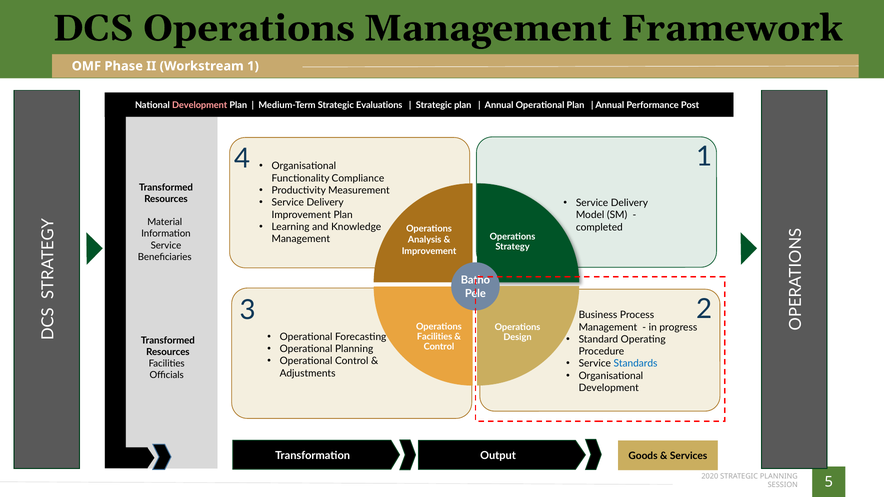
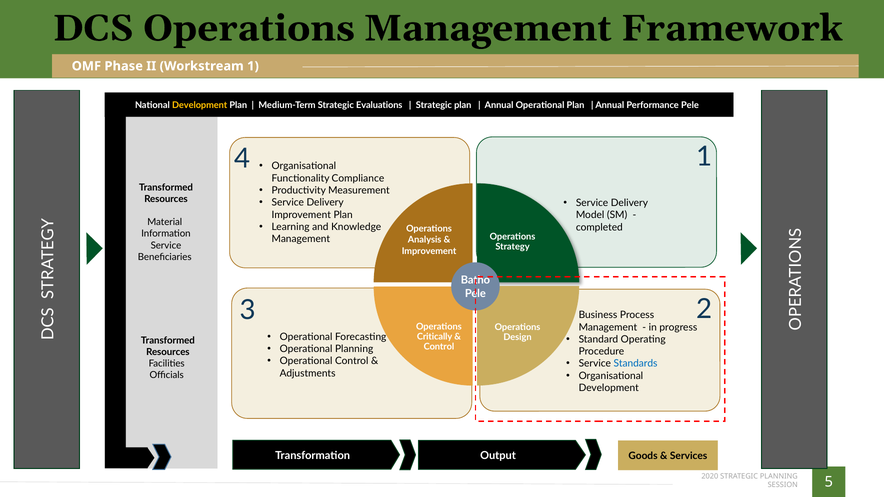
Development at (200, 105) colour: pink -> yellow
Performance Post: Post -> Pele
Facilities at (435, 337): Facilities -> Critically
